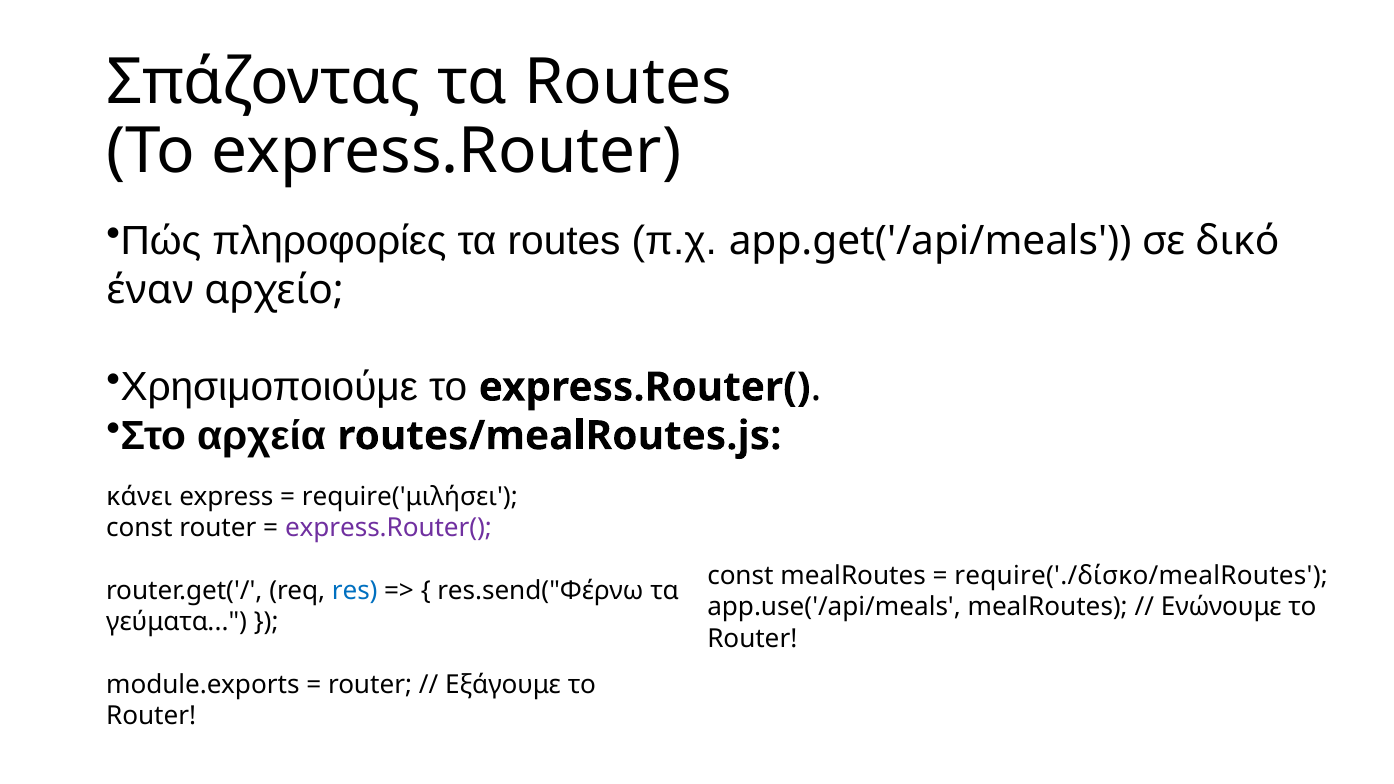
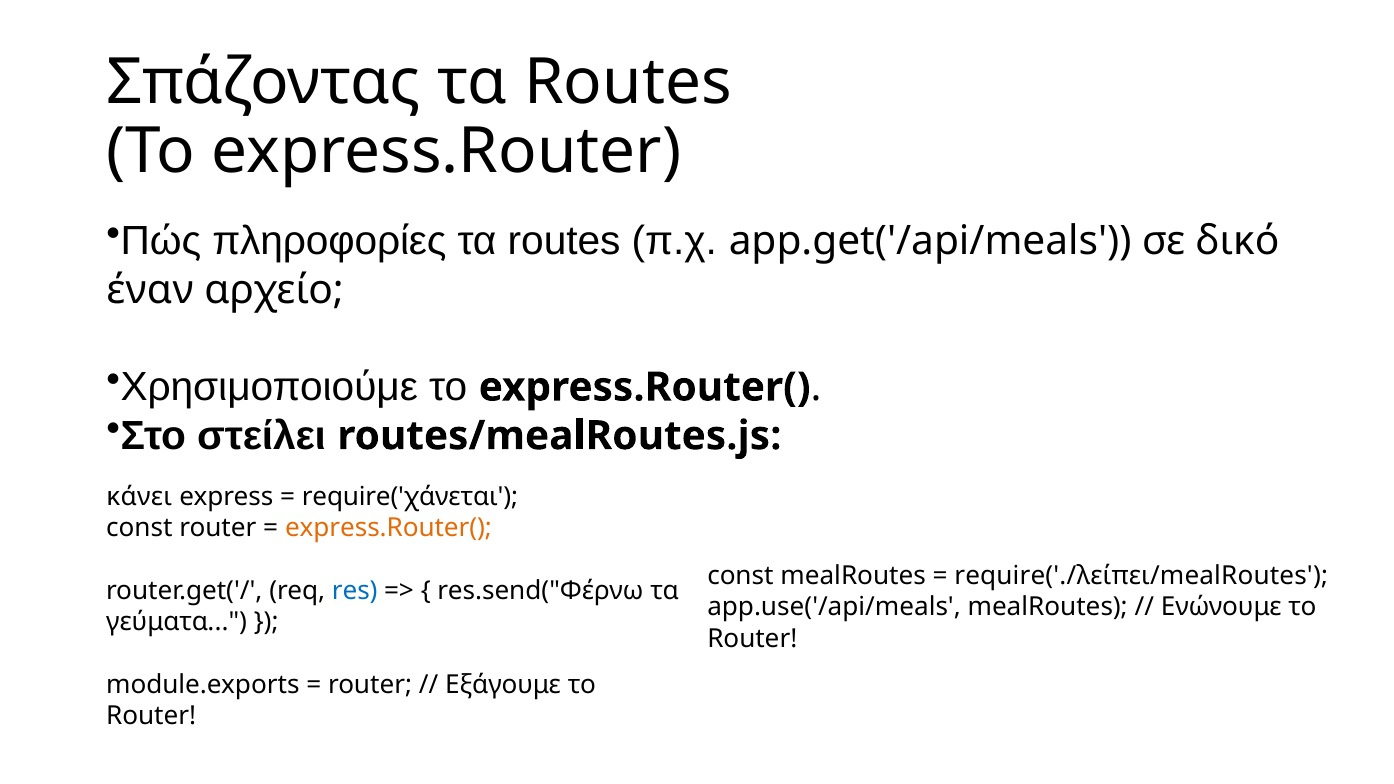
αρχεία: αρχεία -> στείλει
require('μιλήσει: require('μιλήσει -> require('χάνεται
express.Router( at (388, 528) colour: purple -> orange
require('./δίσκο/mealRoutes: require('./δίσκο/mealRoutes -> require('./λείπει/mealRoutes
